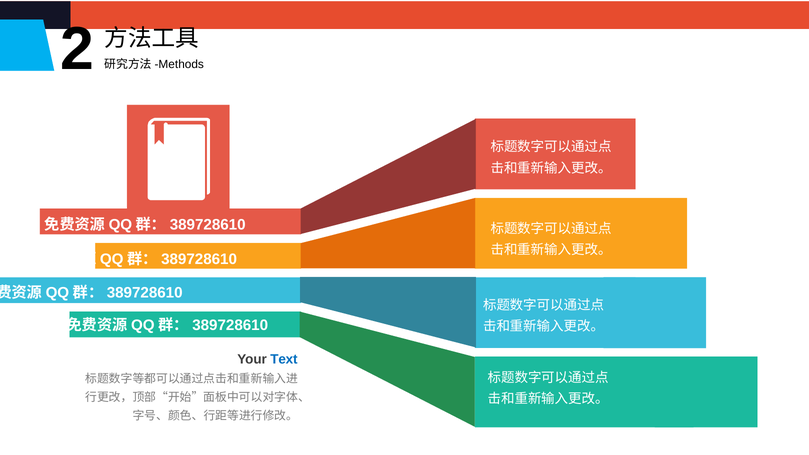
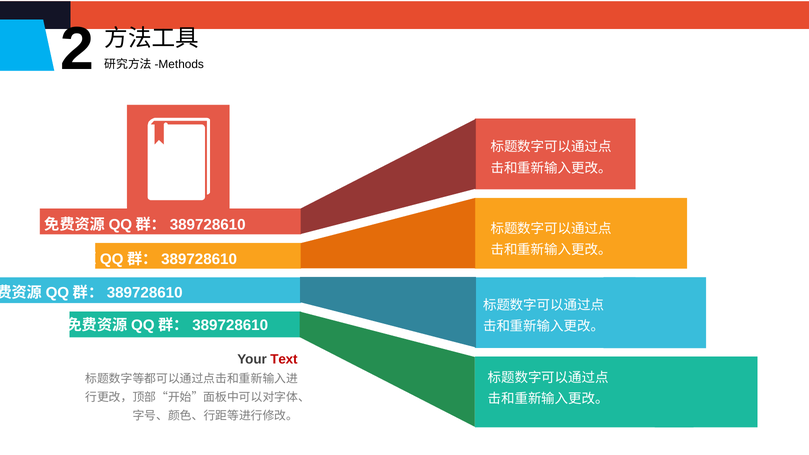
Text colour: blue -> red
